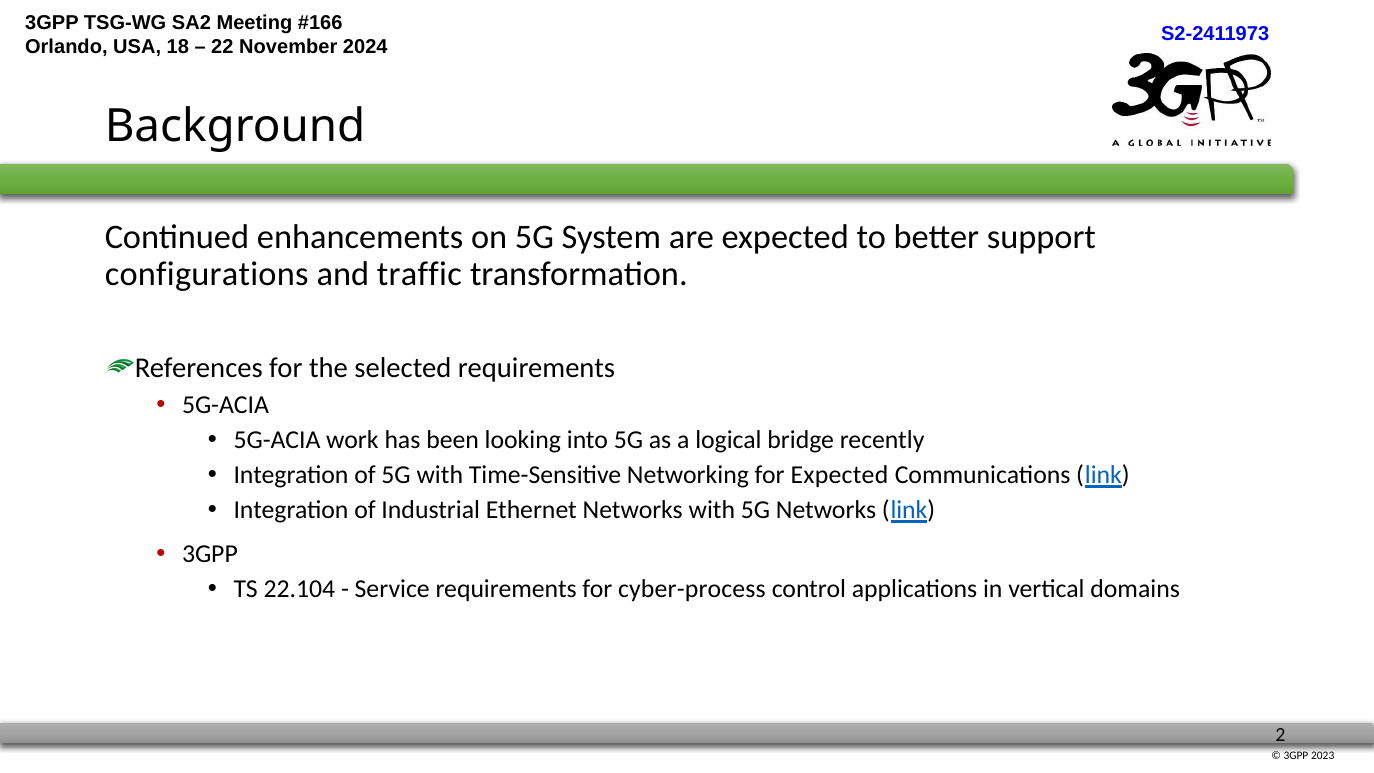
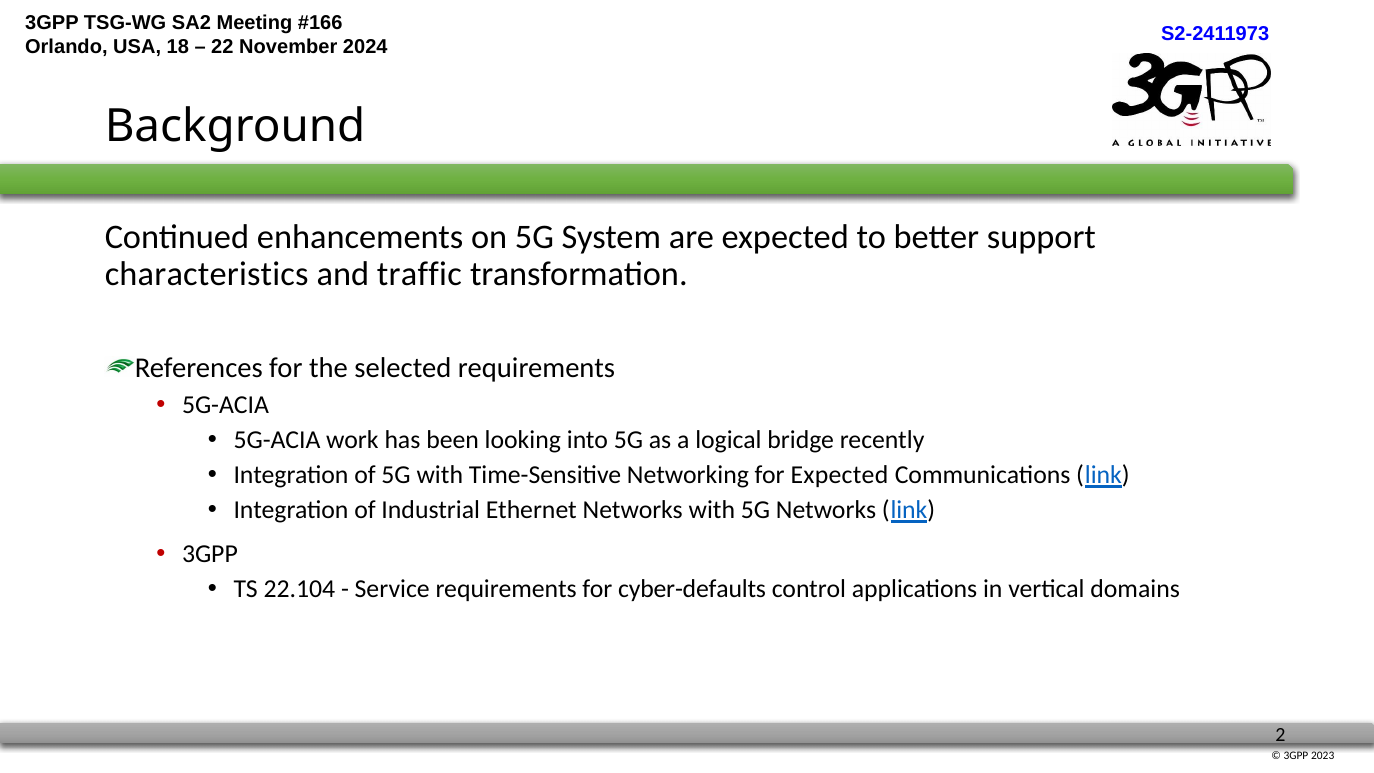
configurations: configurations -> characteristics
cyber-process: cyber-process -> cyber-defaults
